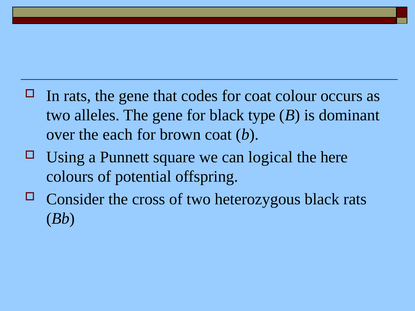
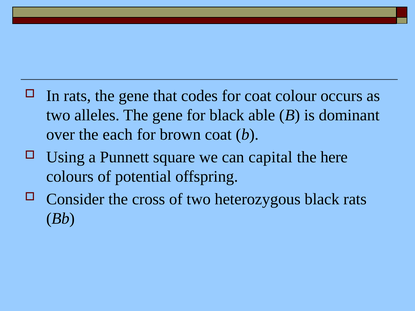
type: type -> able
logical: logical -> capital
